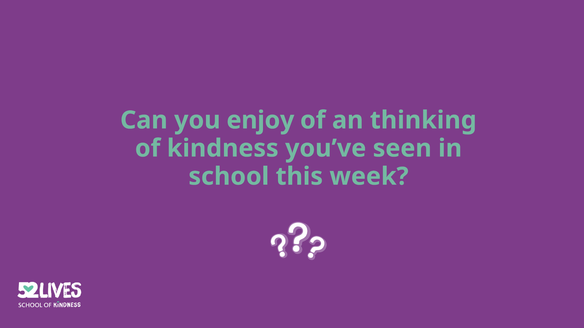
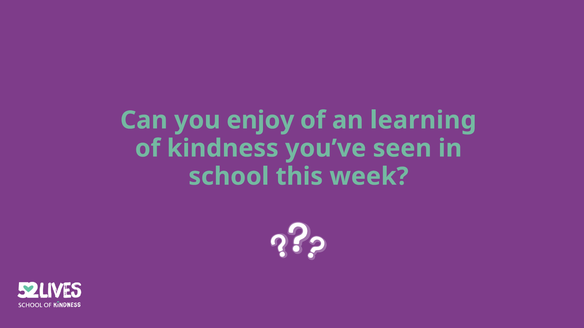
thinking: thinking -> learning
